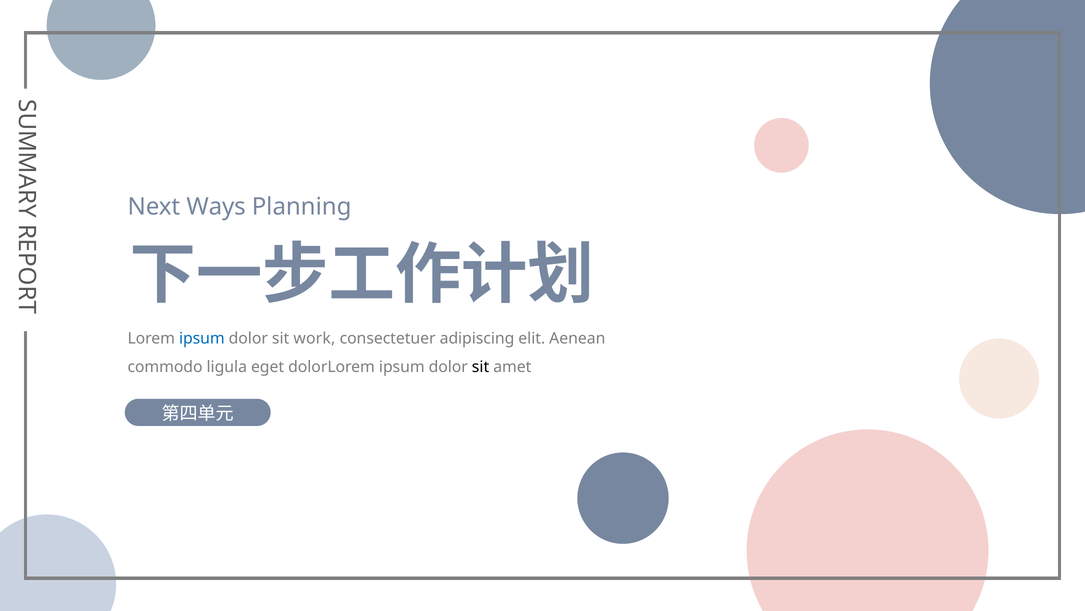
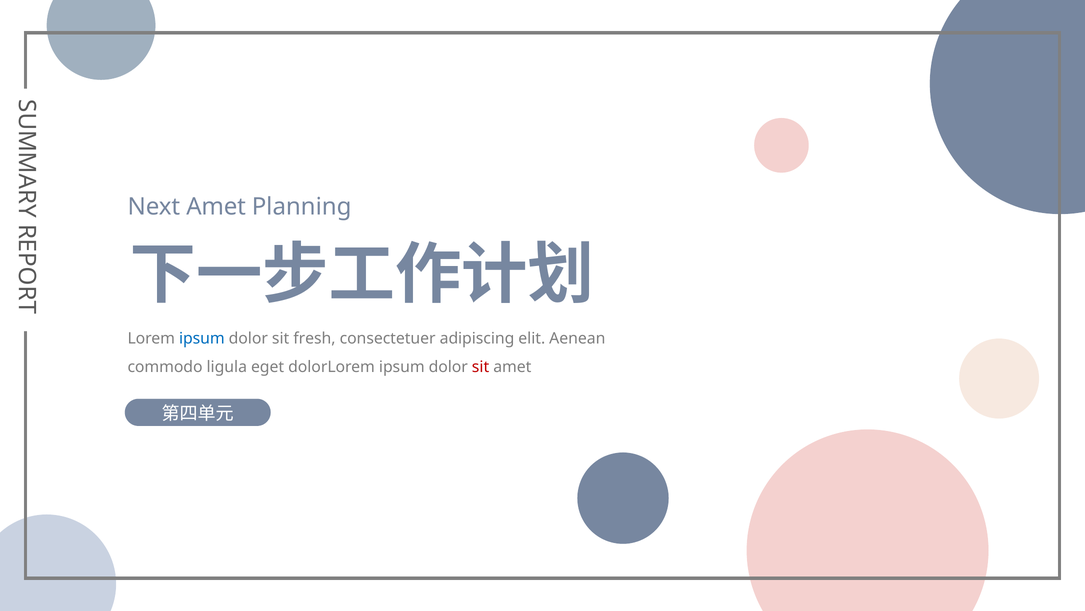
Next Ways: Ways -> Amet
work: work -> fresh
sit at (481, 367) colour: black -> red
